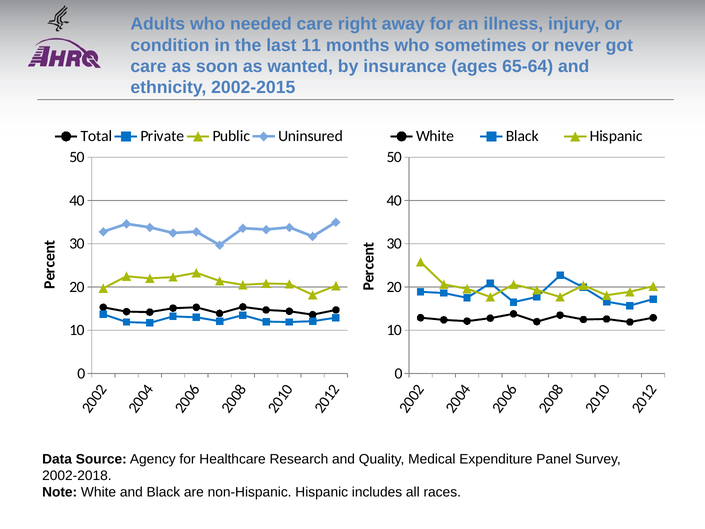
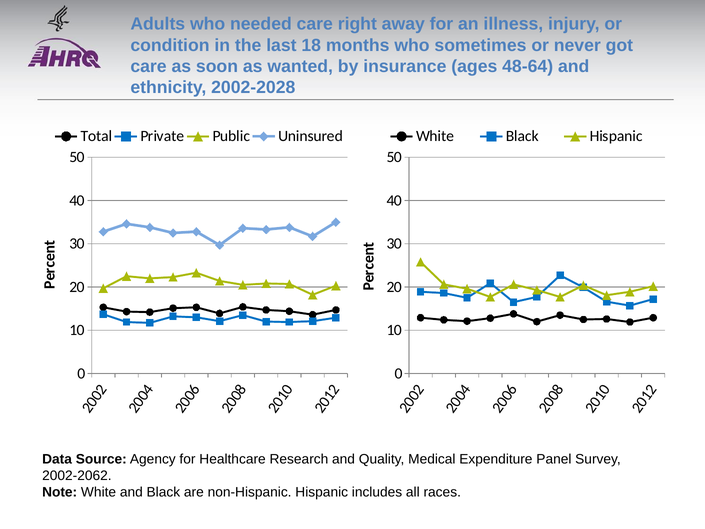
11: 11 -> 18
65-64: 65-64 -> 48-64
2002-2015: 2002-2015 -> 2002-2028
2002-2018: 2002-2018 -> 2002-2062
